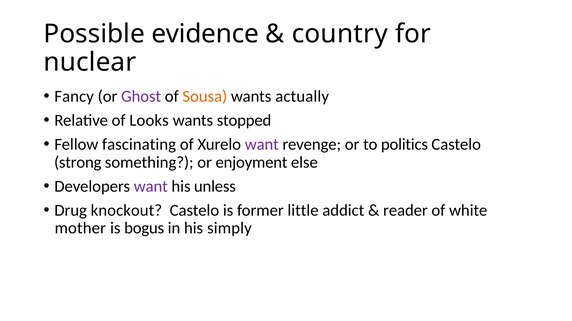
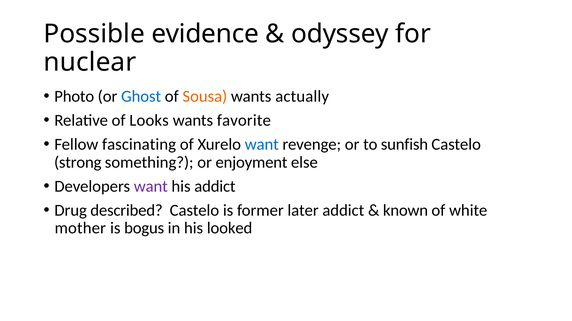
country: country -> odyssey
Fancy: Fancy -> Photo
Ghost colour: purple -> blue
stopped: stopped -> favorite
want at (262, 145) colour: purple -> blue
politics: politics -> sunfish
his unless: unless -> addict
knockout: knockout -> described
little: little -> later
reader: reader -> known
simply: simply -> looked
